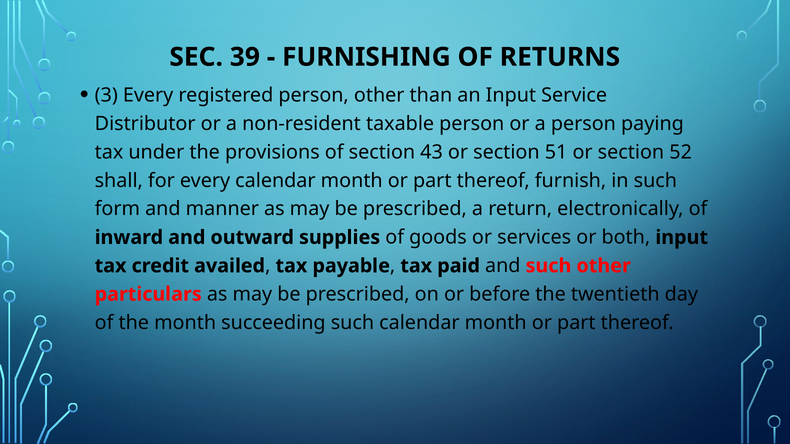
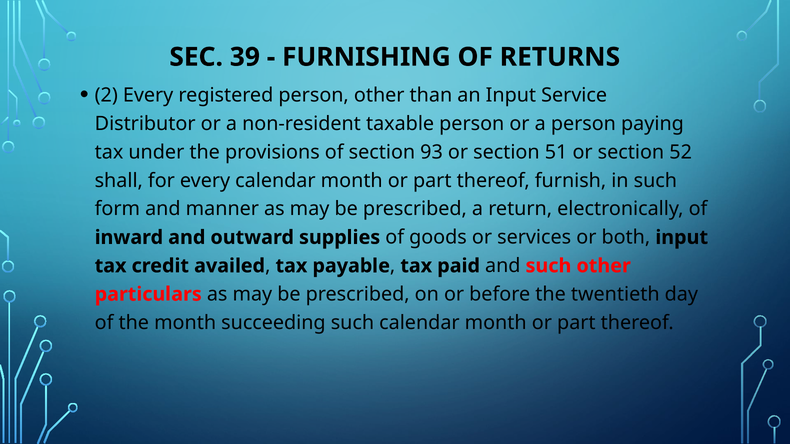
3: 3 -> 2
43: 43 -> 93
